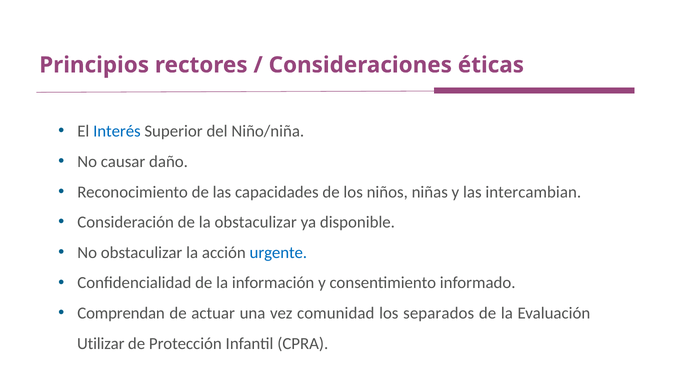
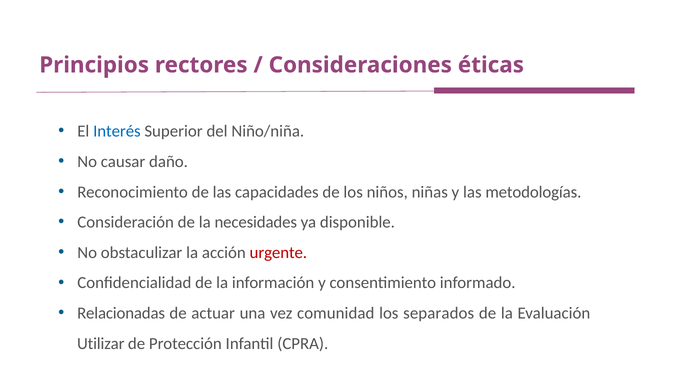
intercambian: intercambian -> metodologías
la obstaculizar: obstaculizar -> necesidades
urgente colour: blue -> red
Comprendan: Comprendan -> Relacionadas
